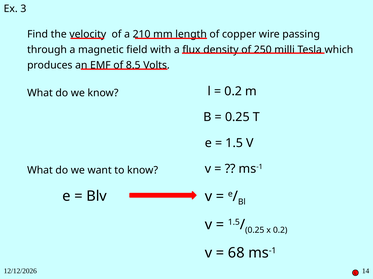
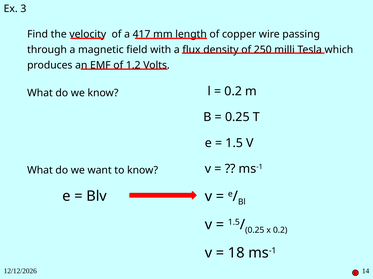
210: 210 -> 417
8.5: 8.5 -> 1.2
68: 68 -> 18
